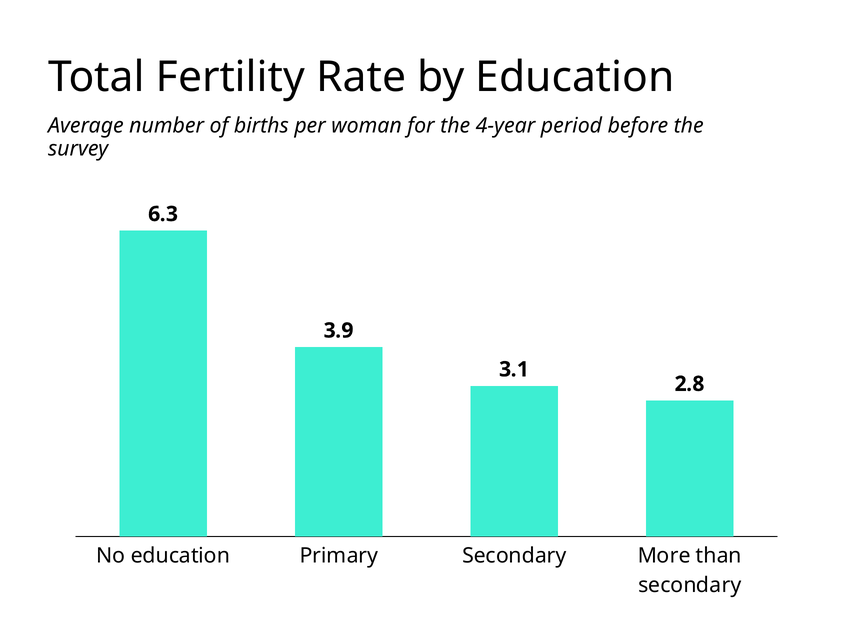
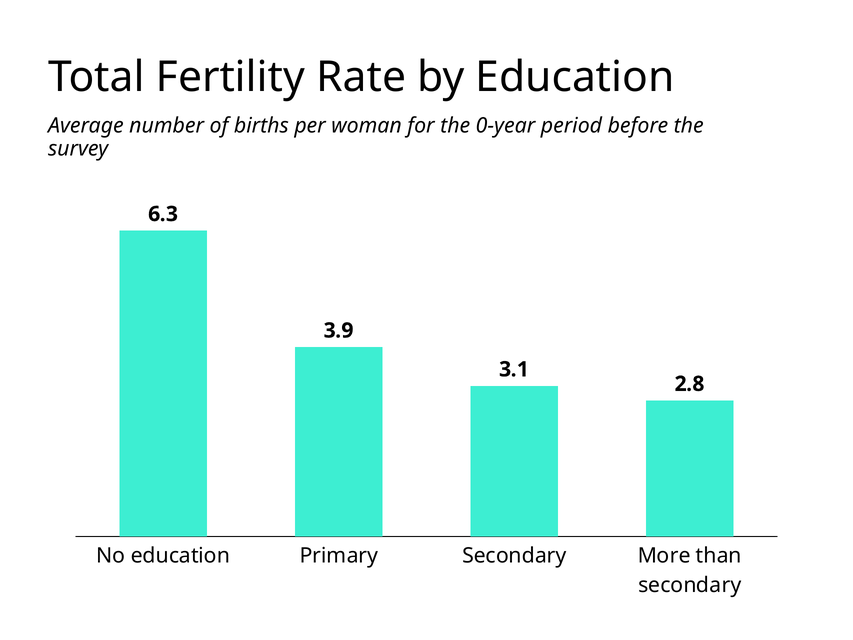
4-year: 4-year -> 0-year
